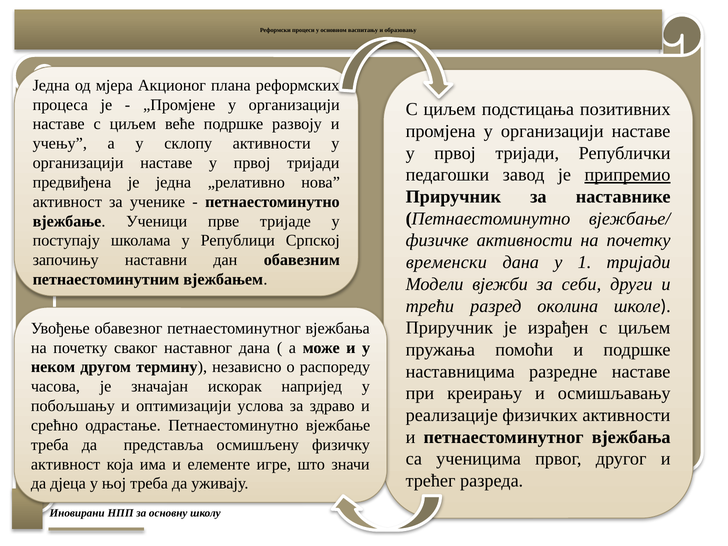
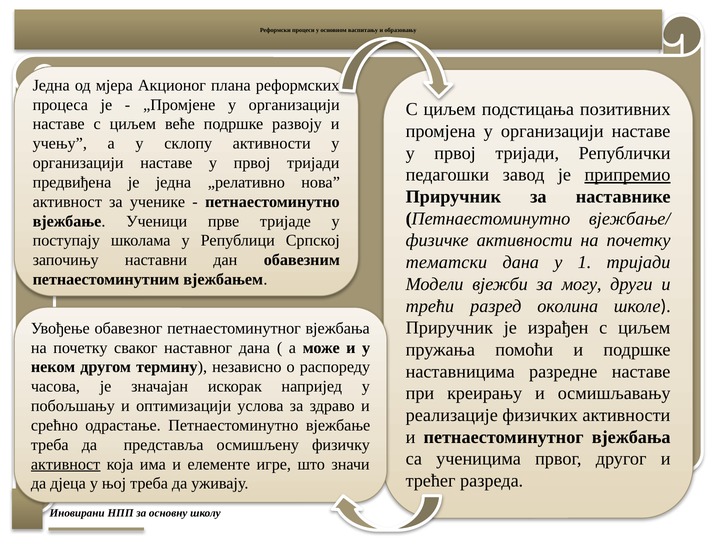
временски: временски -> тематски
себи: себи -> могу
активност at (66, 464) underline: none -> present
